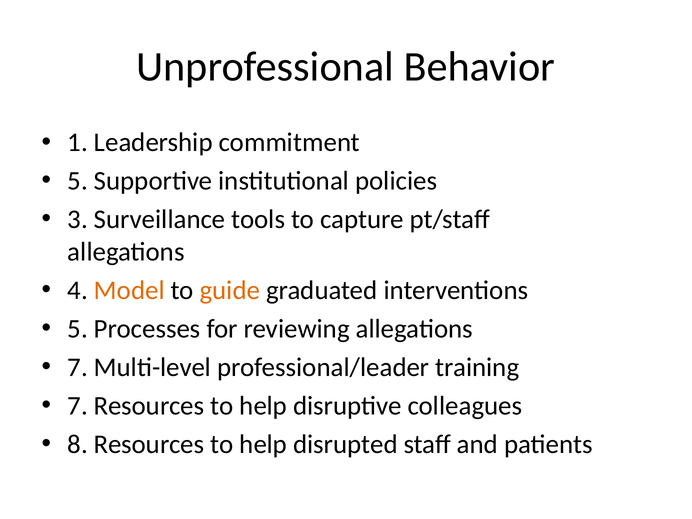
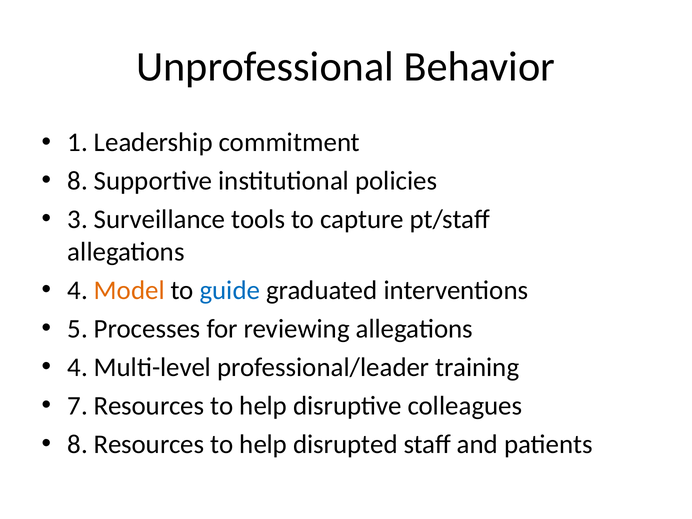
5 at (78, 181): 5 -> 8
guide colour: orange -> blue
7 at (78, 367): 7 -> 4
